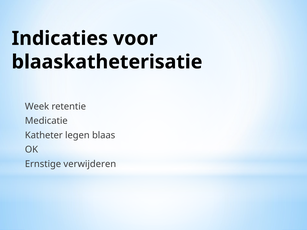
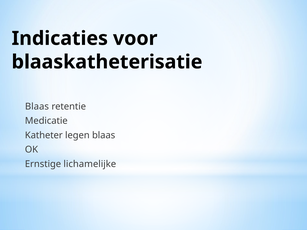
Week at (37, 107): Week -> Blaas
verwijderen: verwijderen -> lichamelijke
